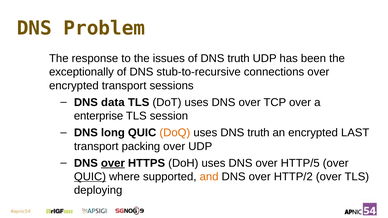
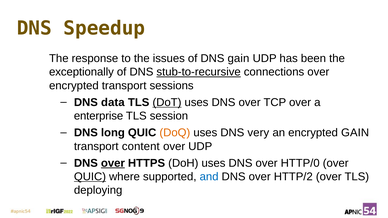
Problem: Problem -> Speedup
of DNS truth: truth -> gain
stub-to-recursive underline: none -> present
DoT underline: none -> present
uses DNS truth: truth -> very
encrypted LAST: LAST -> GAIN
packing: packing -> content
HTTP/5: HTTP/5 -> HTTP/0
and colour: orange -> blue
